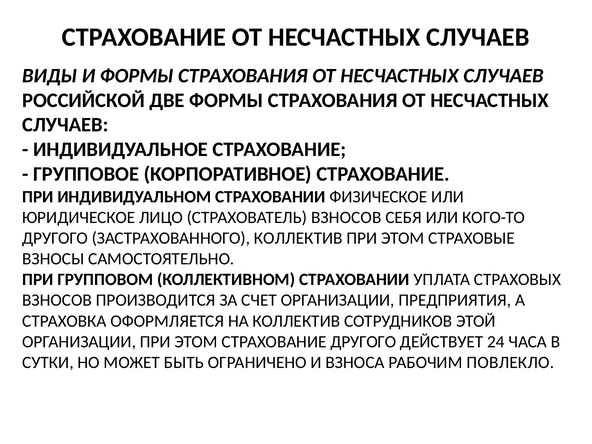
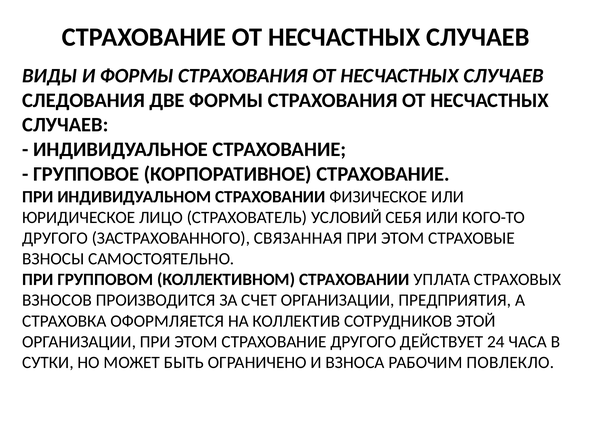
РОССИЙСКОЙ: РОССИЙСКОЙ -> СЛЕДОВАНИЯ
СТРАХОВАТЕЛЬ ВЗНОСОВ: ВЗНОСОВ -> УСЛОВИЙ
ЗАСТРАХОВАННОГО КОЛЛЕКТИВ: КОЛЛЕКТИВ -> СВЯЗАННАЯ
